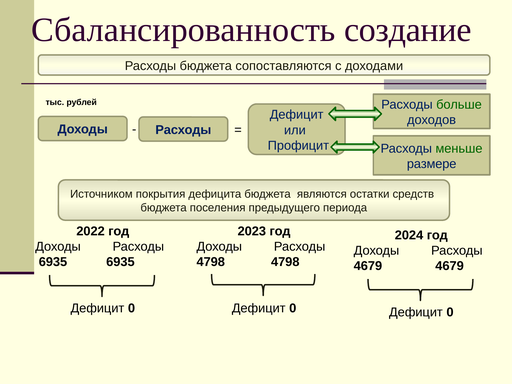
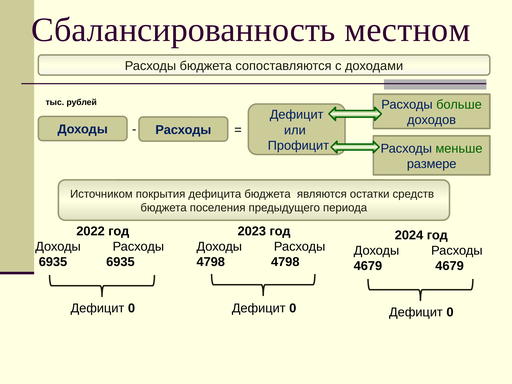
создание: создание -> местном
